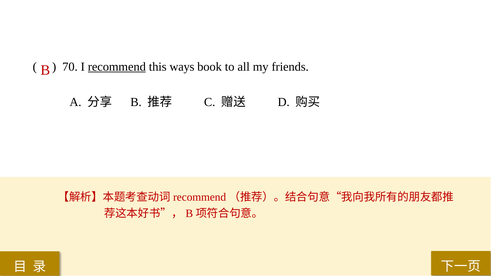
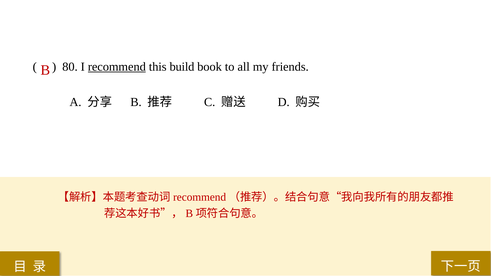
70: 70 -> 80
ways: ways -> build
